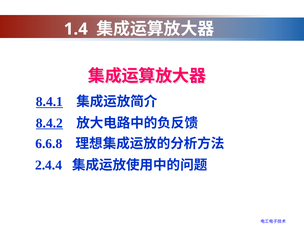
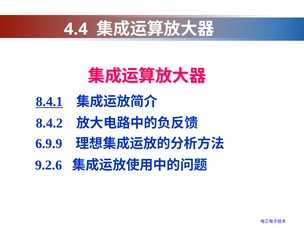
1.4: 1.4 -> 4.4
8.4.2 underline: present -> none
6.6.8: 6.6.8 -> 6.9.9
2.4.4: 2.4.4 -> 9.2.6
